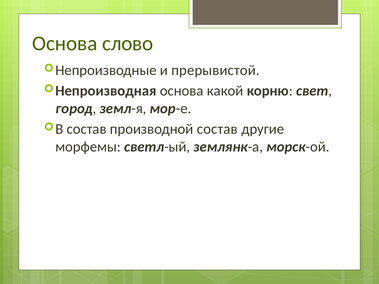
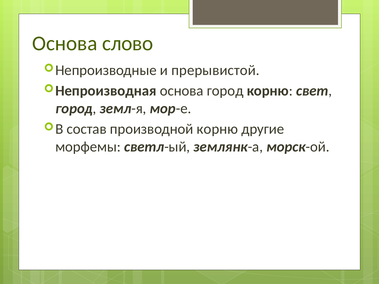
основа какой: какой -> город
производной состав: состав -> корню
